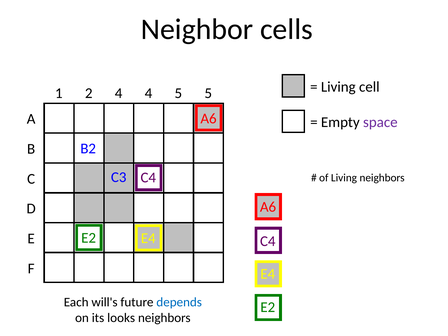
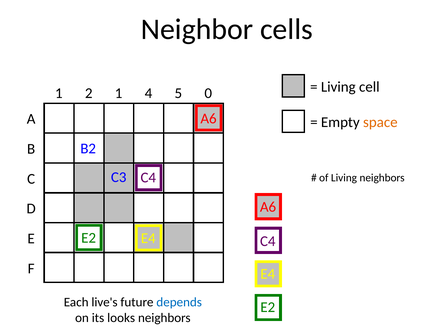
2 4: 4 -> 1
5 5: 5 -> 0
space colour: purple -> orange
will's: will's -> live's
